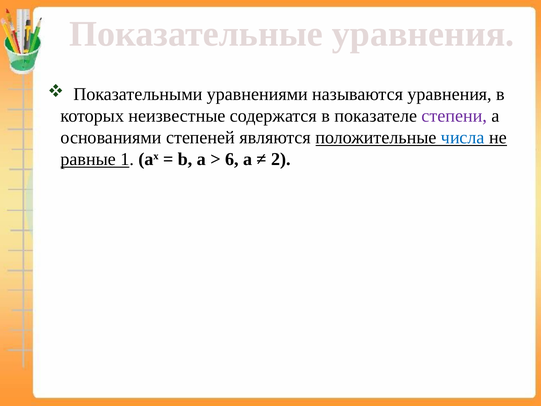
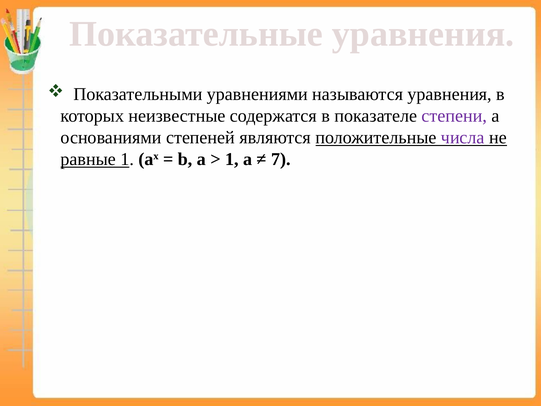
числа colour: blue -> purple
6 at (232, 159): 6 -> 1
2: 2 -> 7
